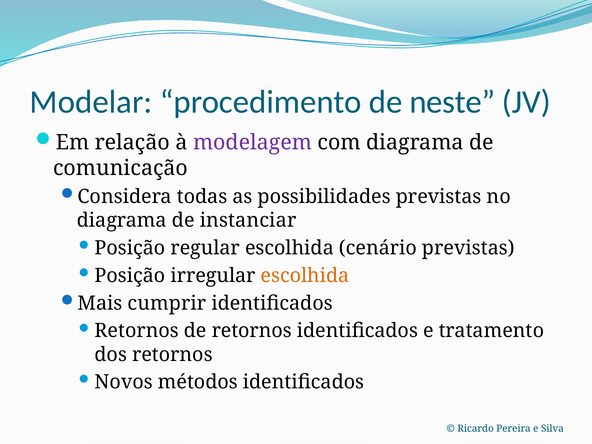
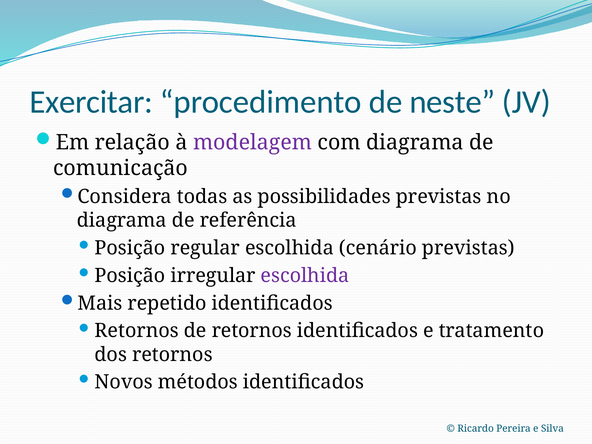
Modelar: Modelar -> Exercitar
instanciar: instanciar -> referência
escolhida at (305, 276) colour: orange -> purple
cumprir: cumprir -> repetido
